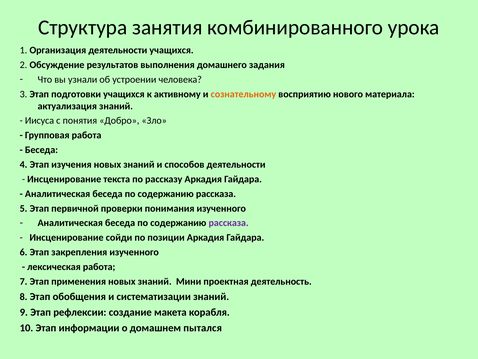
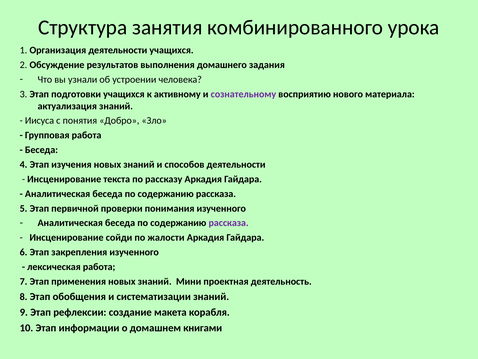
сознательному colour: orange -> purple
позиции: позиции -> жалости
пытался: пытался -> книгами
